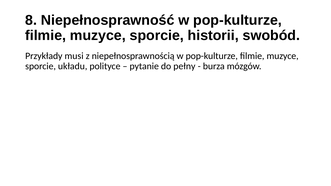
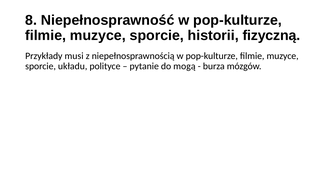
swobód: swobód -> fizyczną
pełny: pełny -> mogą
